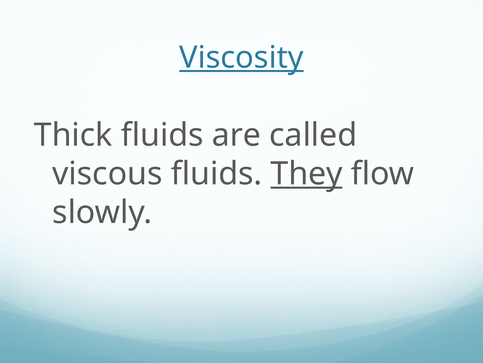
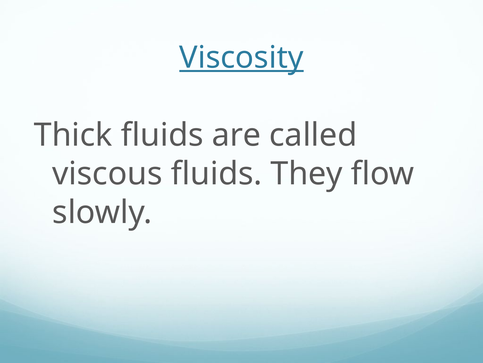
They underline: present -> none
